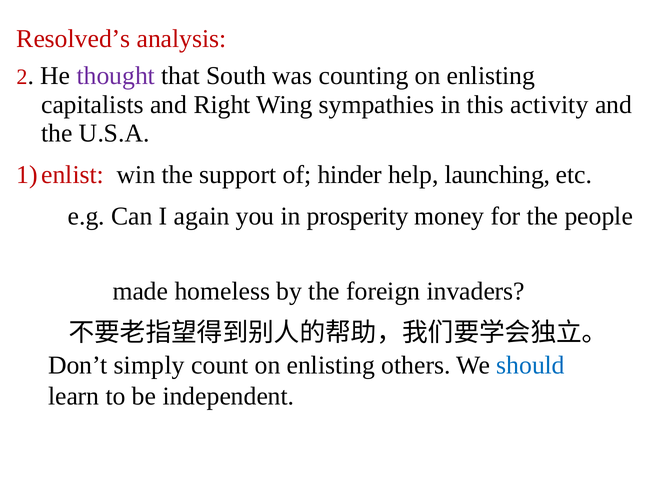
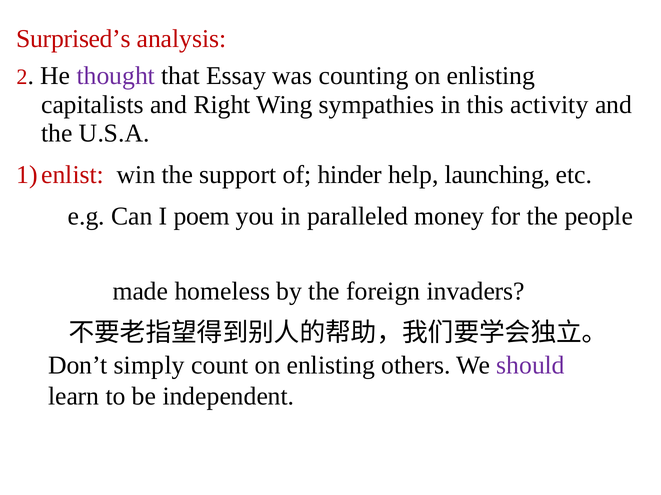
Resolved’s: Resolved’s -> Surprised’s
South: South -> Essay
again: again -> poem
prosperity: prosperity -> paralleled
should colour: blue -> purple
